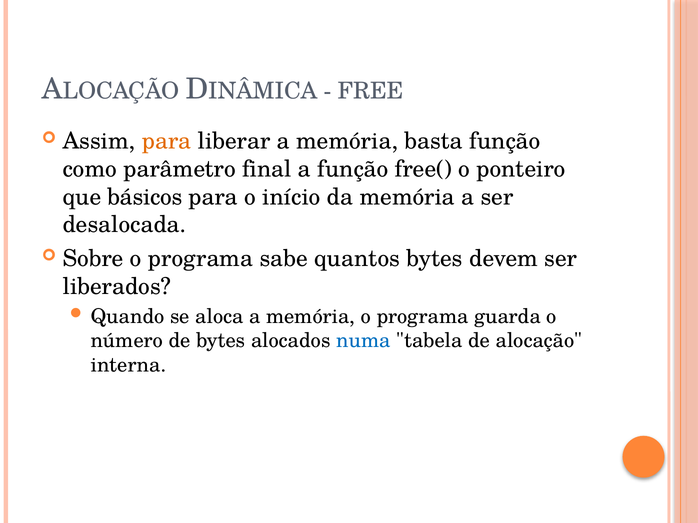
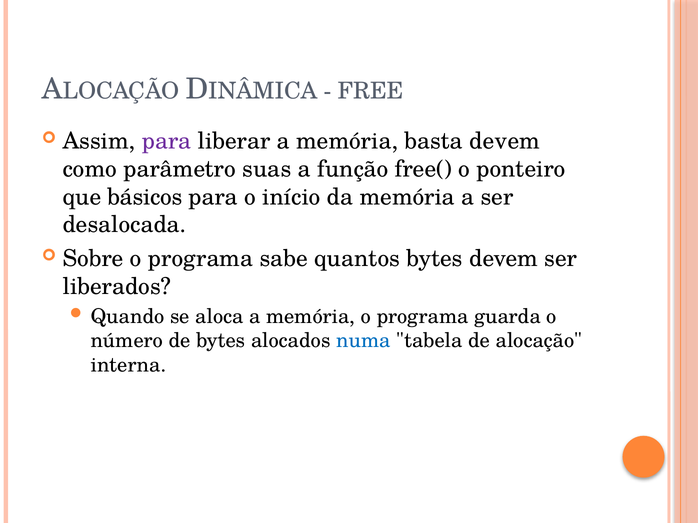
para at (167, 141) colour: orange -> purple
basta função: função -> devem
final: final -> suas
